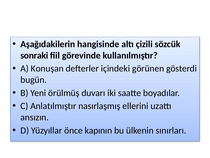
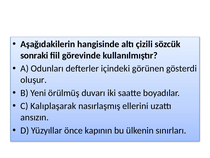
Konuşan: Konuşan -> Odunları
bugün: bugün -> oluşur
Anlatılmıştır: Anlatılmıştır -> Kalıplaşarak
